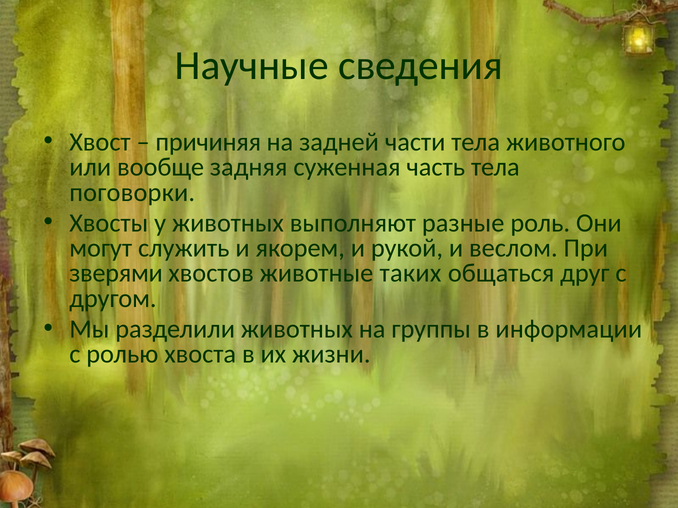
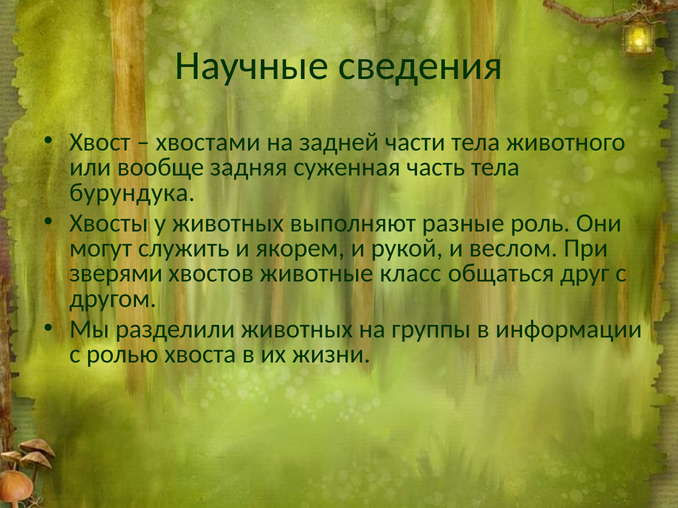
причиняя: причиняя -> хвостами
поговорки: поговорки -> бурундука
таких: таких -> класс
